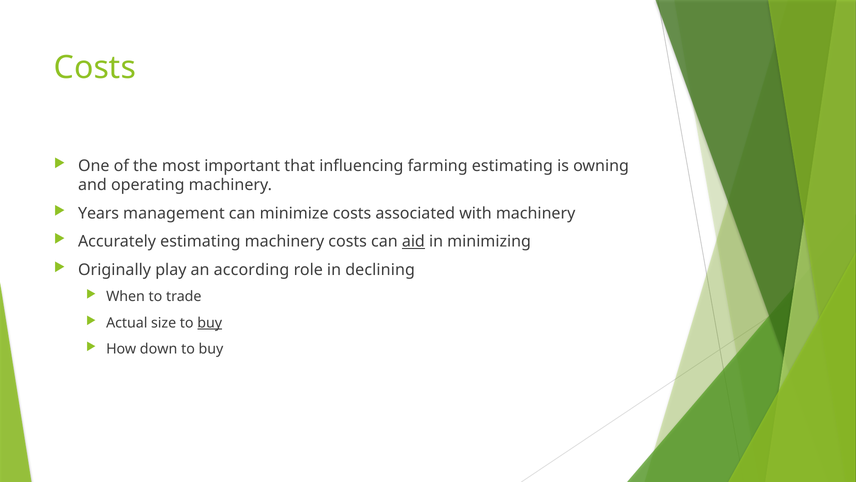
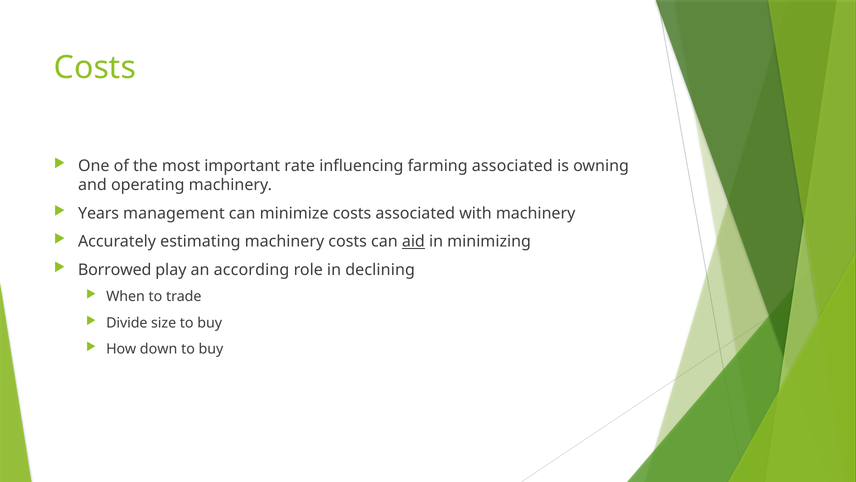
that: that -> rate
farming estimating: estimating -> associated
Originally: Originally -> Borrowed
Actual: Actual -> Divide
buy at (210, 322) underline: present -> none
